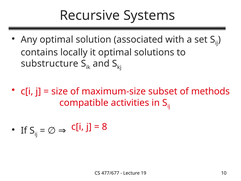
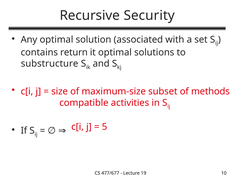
Systems: Systems -> Security
locally: locally -> return
8: 8 -> 5
